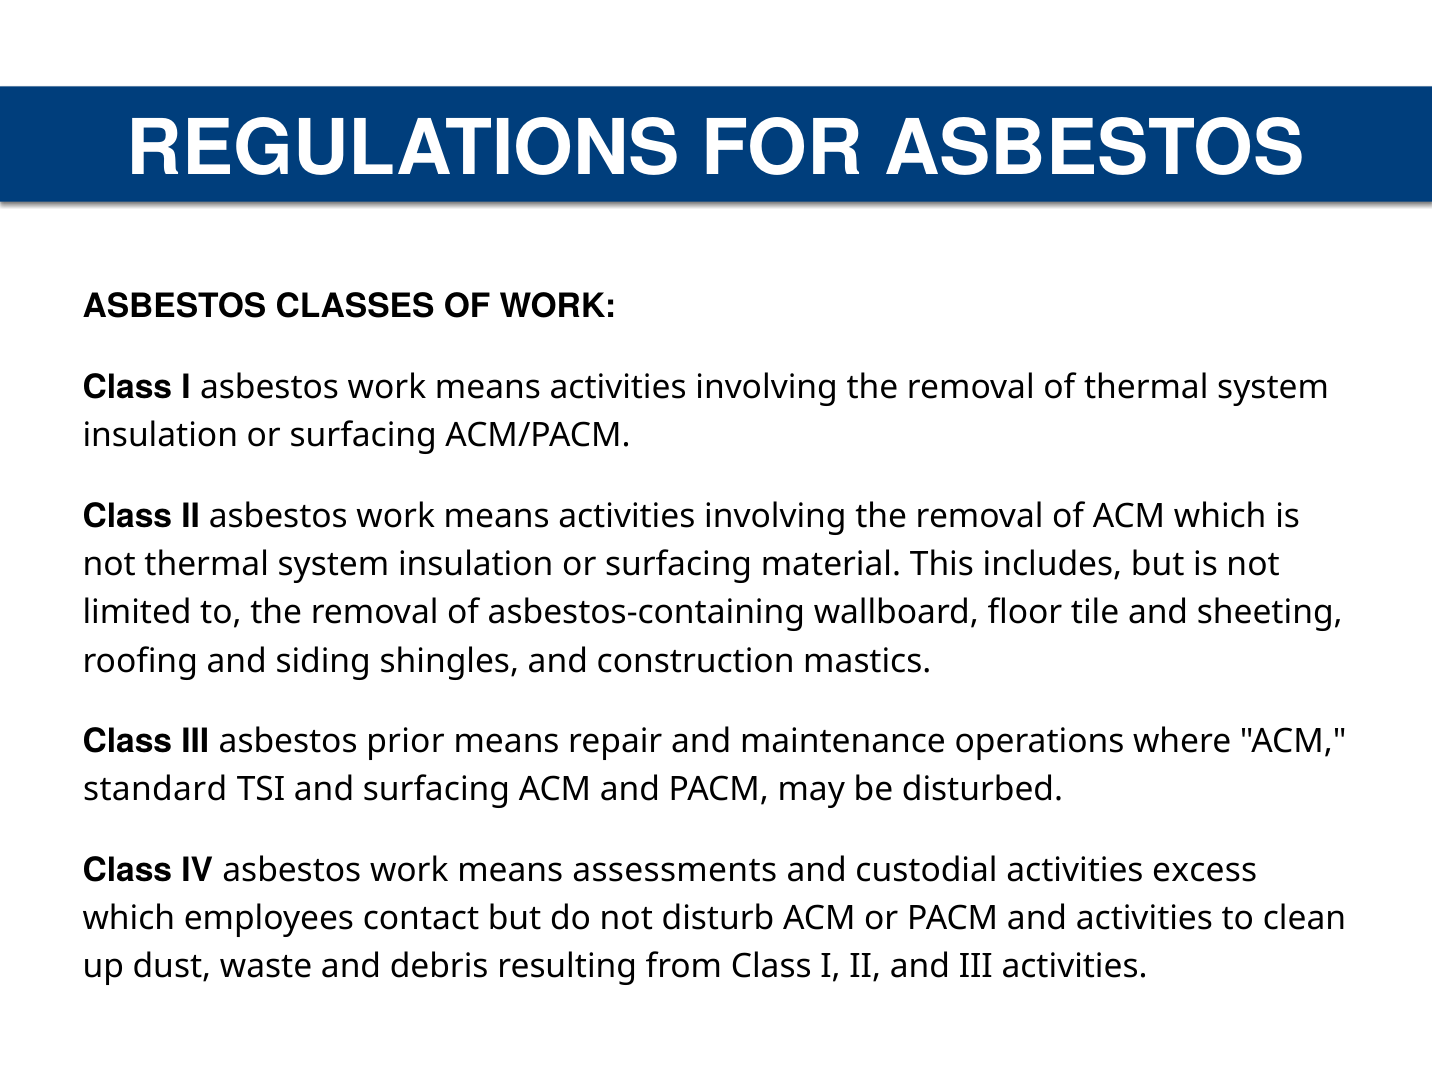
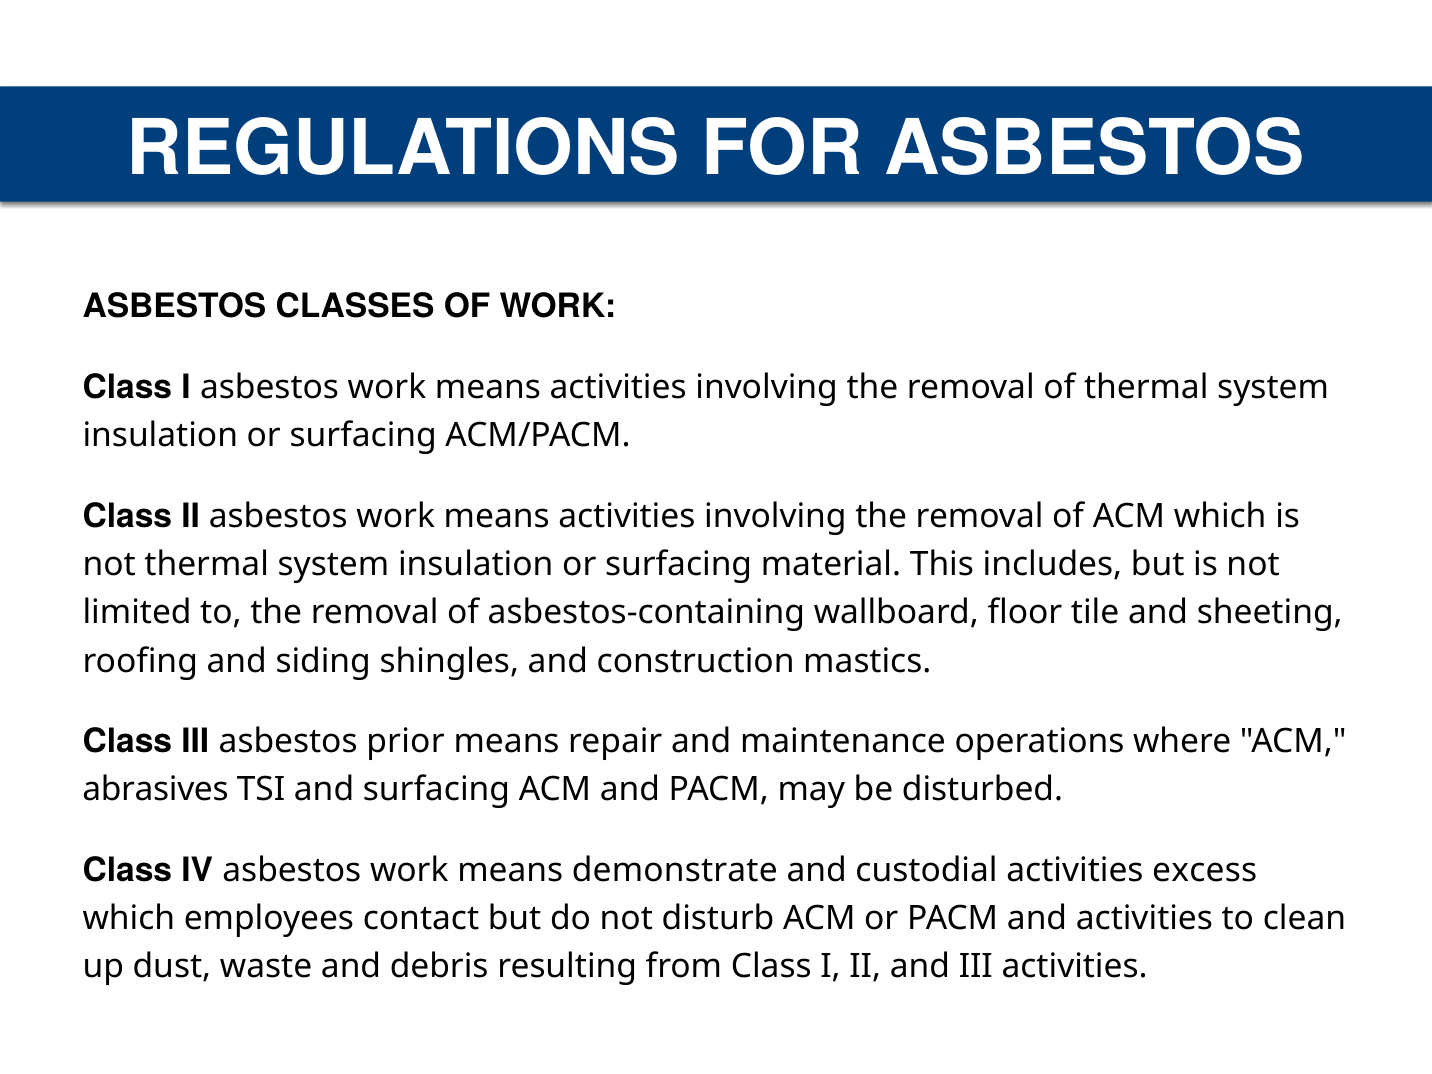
standard: standard -> abrasives
assessments: assessments -> demonstrate
